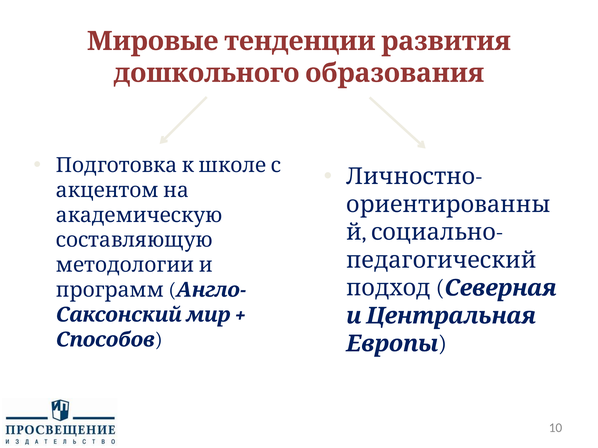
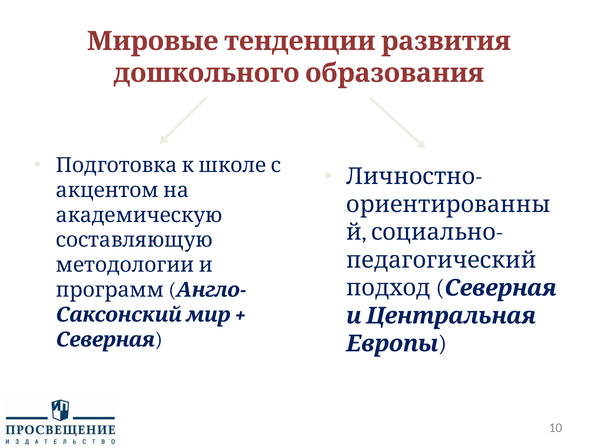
Способов at (105, 340): Способов -> Северная
